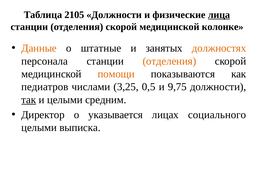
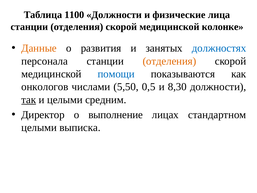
2105: 2105 -> 1100
лица underline: present -> none
штатные: штатные -> развития
должностях colour: orange -> blue
помощи colour: orange -> blue
педиатров: педиатров -> онкологов
3,25: 3,25 -> 5,50
9,75: 9,75 -> 8,30
указывается: указывается -> выполнение
социального: социального -> стандартном
